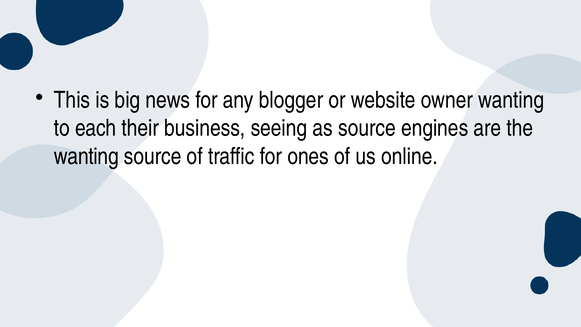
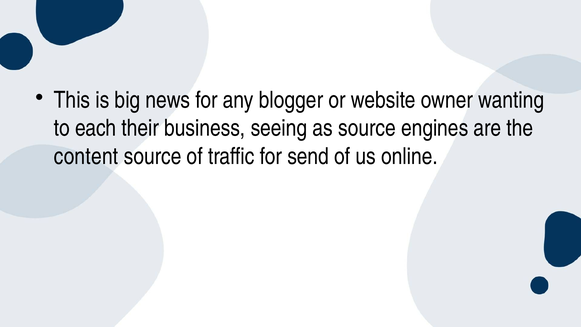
wanting at (86, 156): wanting -> content
ones: ones -> send
